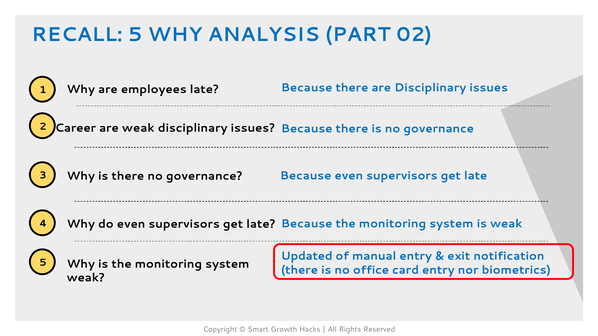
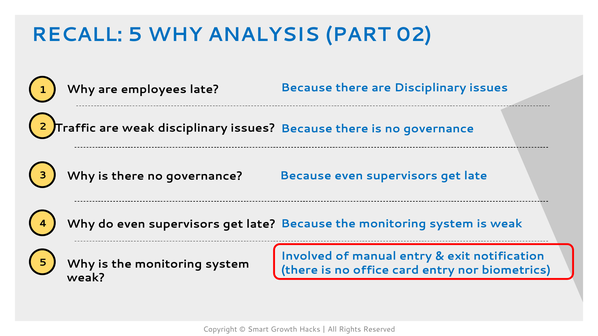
Career: Career -> Traffic
Updated: Updated -> Involved
